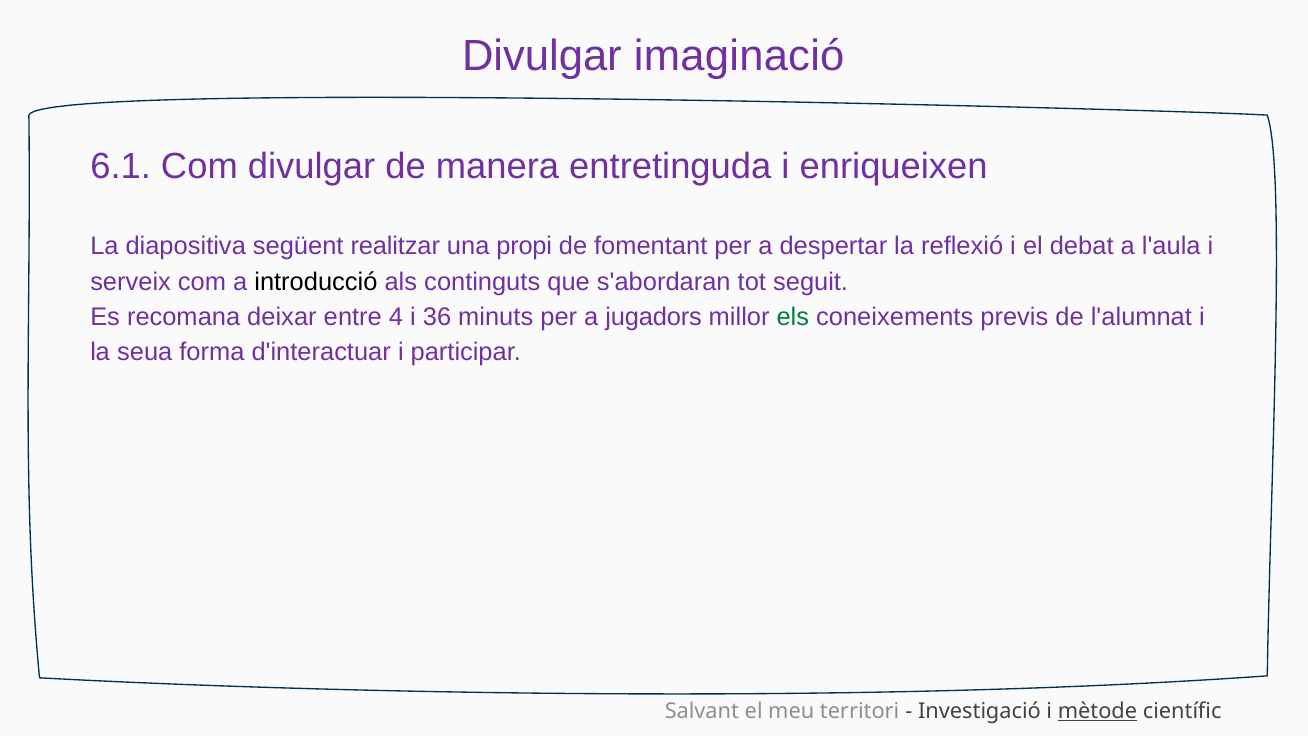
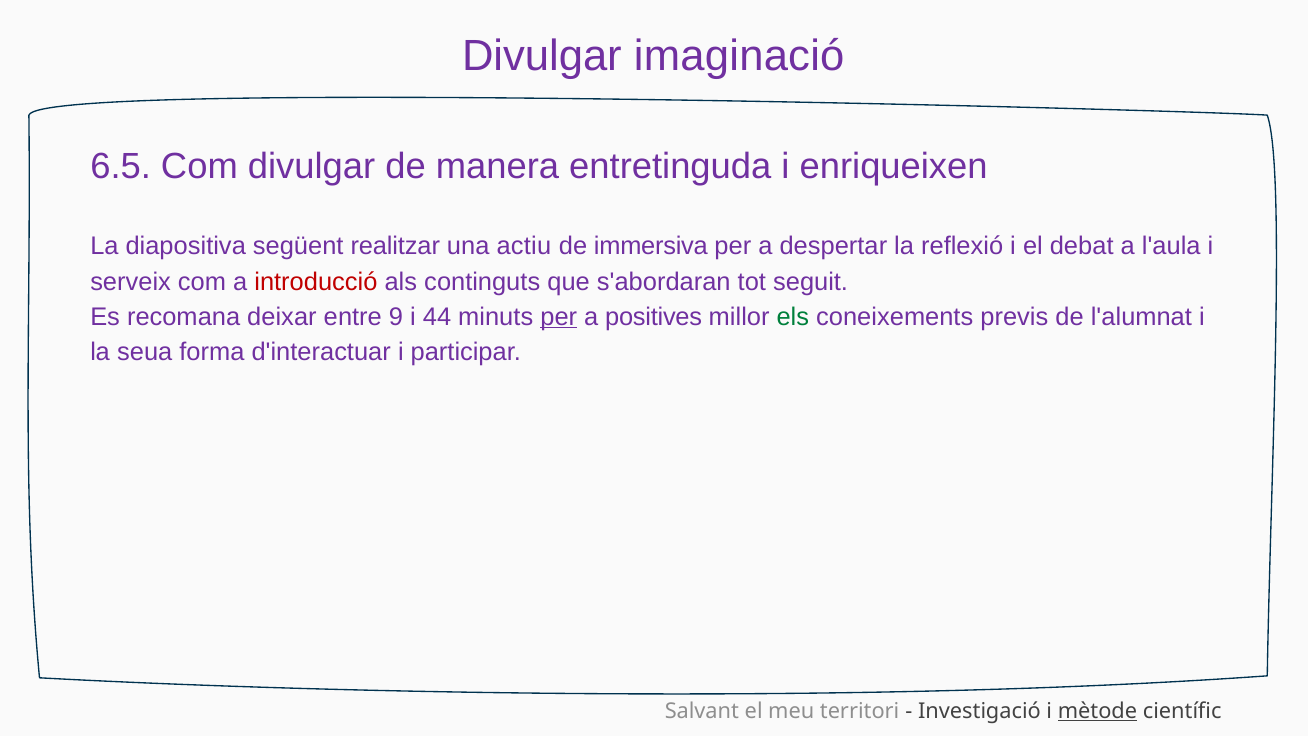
6.1: 6.1 -> 6.5
propi: propi -> actiu
fomentant: fomentant -> immersiva
introducció colour: black -> red
4: 4 -> 9
36: 36 -> 44
per at (559, 317) underline: none -> present
jugadors: jugadors -> positives
